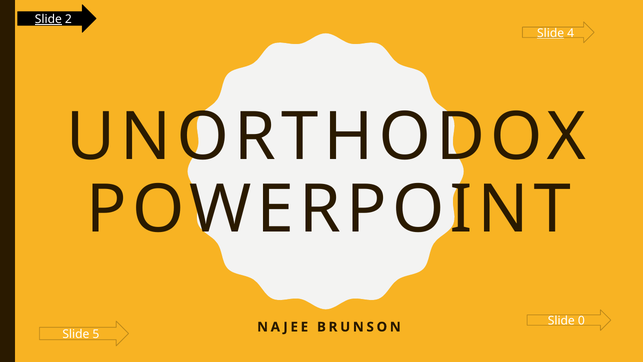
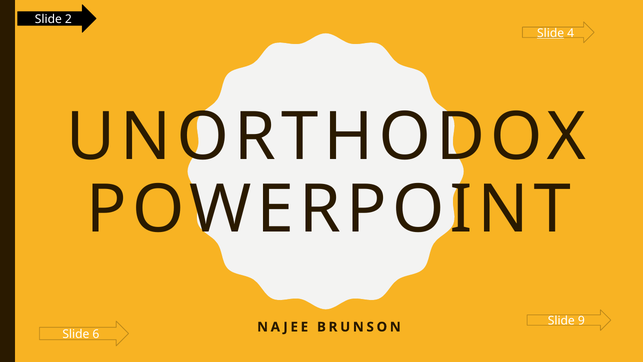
Slide at (48, 19) underline: present -> none
0: 0 -> 9
5: 5 -> 6
